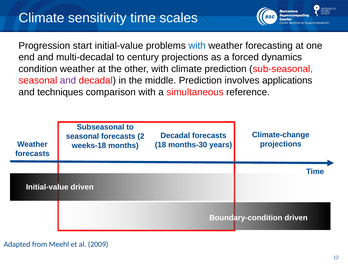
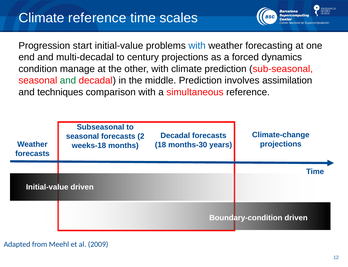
Climate sensitivity: sensitivity -> reference
condition weather: weather -> manage
and at (68, 81) colour: purple -> green
applications: applications -> assimilation
